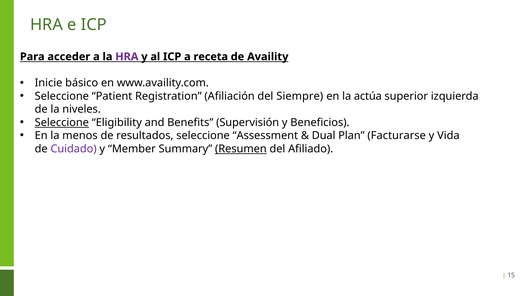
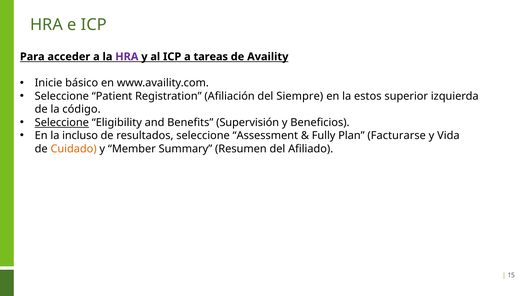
receta: receta -> tareas
actúa: actúa -> estos
niveles: niveles -> código
menos: menos -> incluso
Dual: Dual -> Fully
Cuidado colour: purple -> orange
Resumen underline: present -> none
